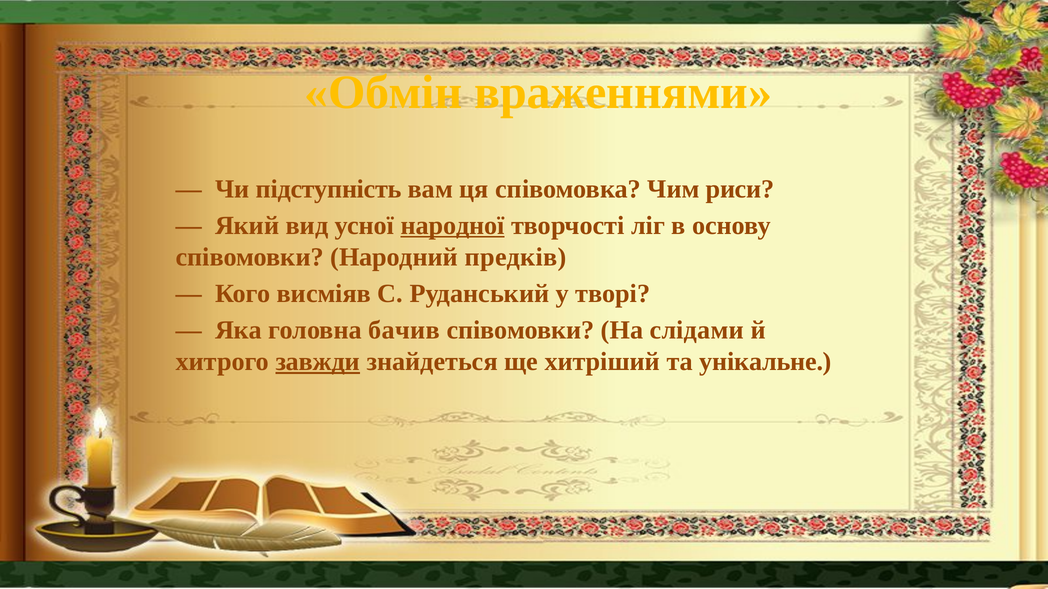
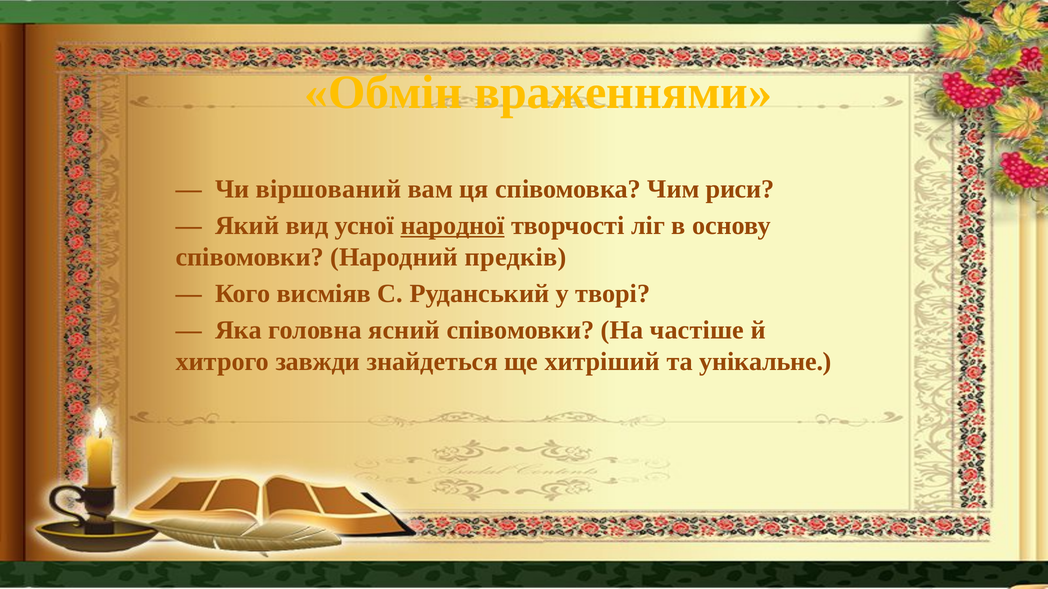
підступність: підступність -> віршований
бачив: бачив -> ясний
слідами: слідами -> частіше
завжди underline: present -> none
